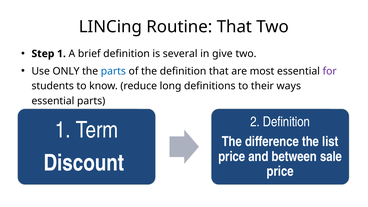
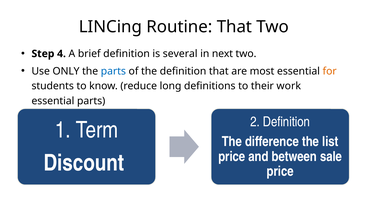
Step 1: 1 -> 4
give: give -> next
for colour: purple -> orange
ways: ways -> work
